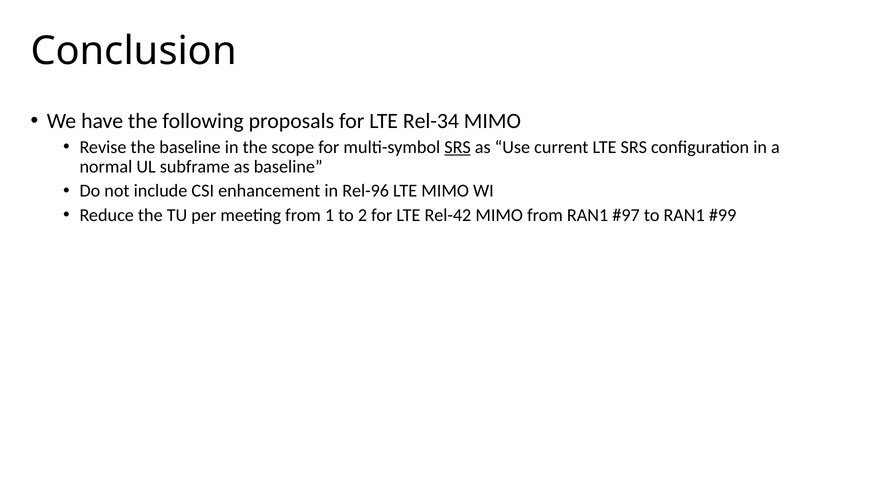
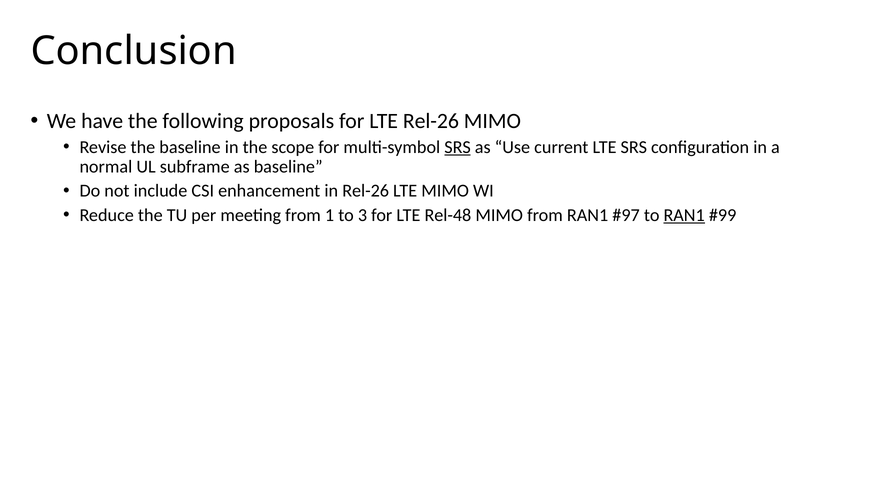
LTE Rel-34: Rel-34 -> Rel-26
in Rel-96: Rel-96 -> Rel-26
2: 2 -> 3
Rel-42: Rel-42 -> Rel-48
RAN1 at (684, 215) underline: none -> present
